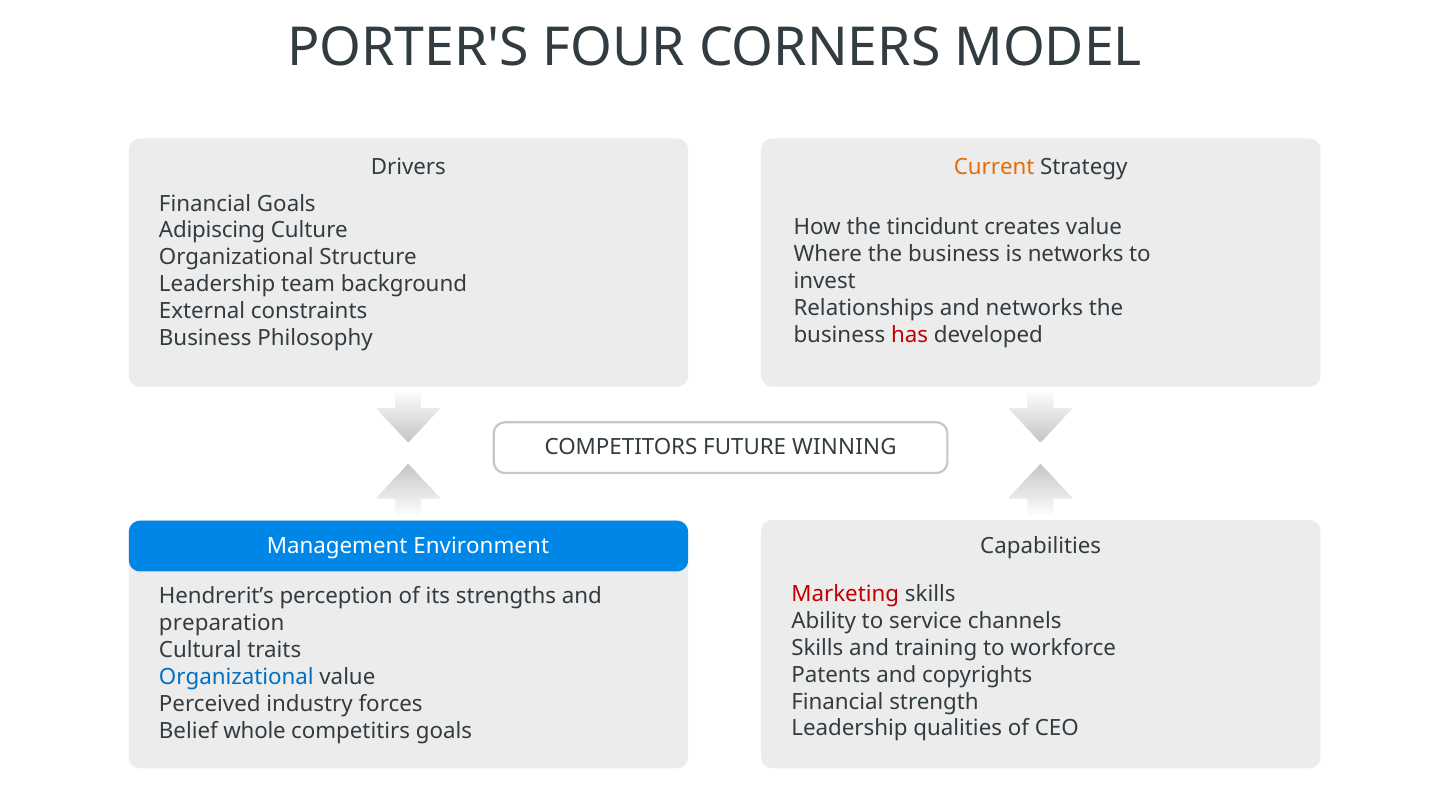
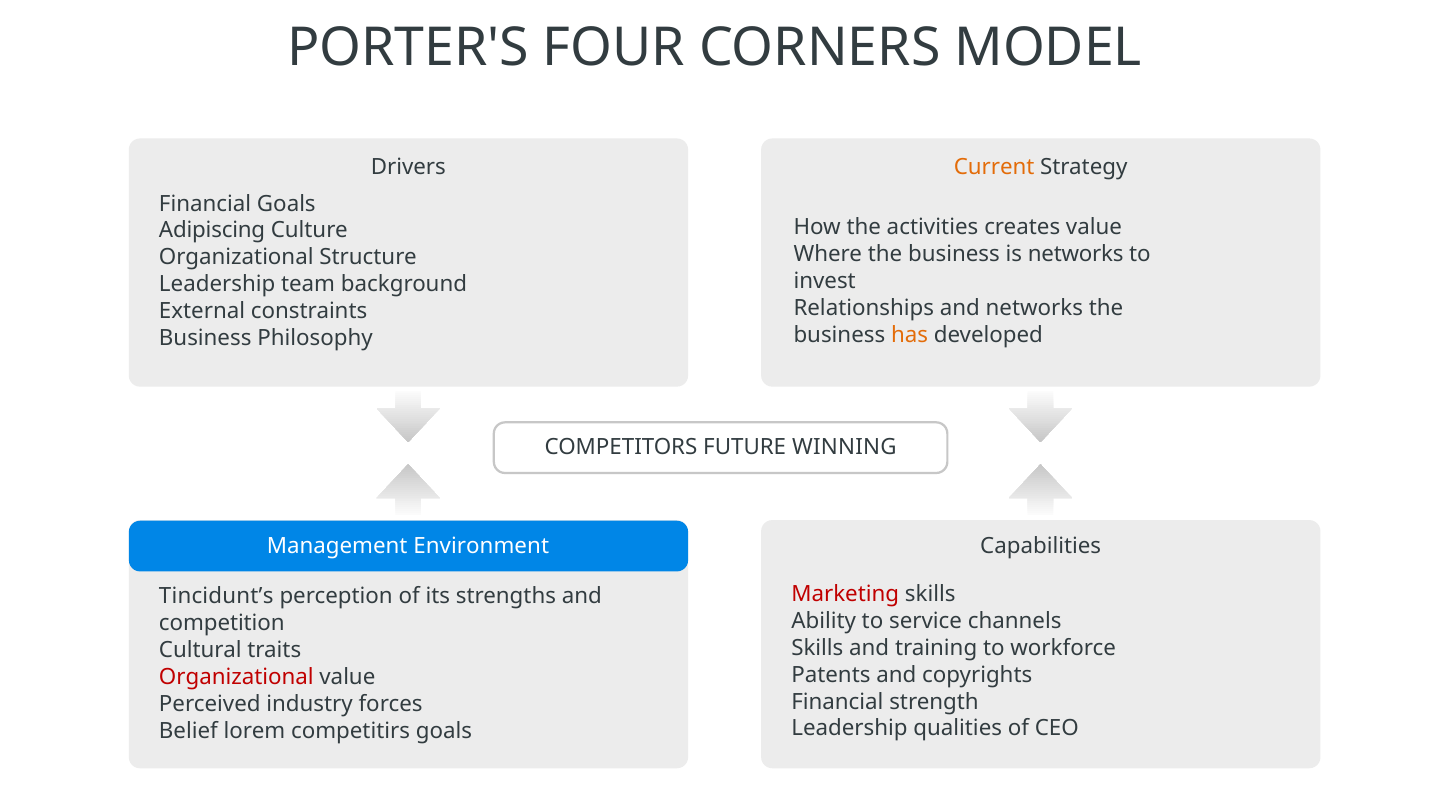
tincidunt: tincidunt -> activities
has colour: red -> orange
Hendrerit’s: Hendrerit’s -> Tincidunt’s
preparation: preparation -> competition
Organizational at (236, 677) colour: blue -> red
whole: whole -> lorem
